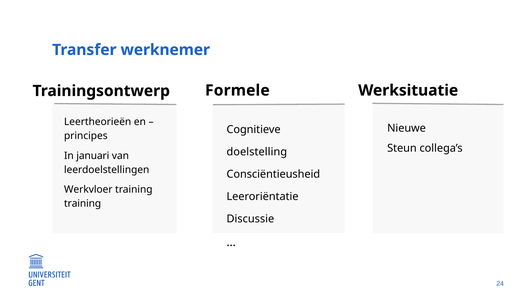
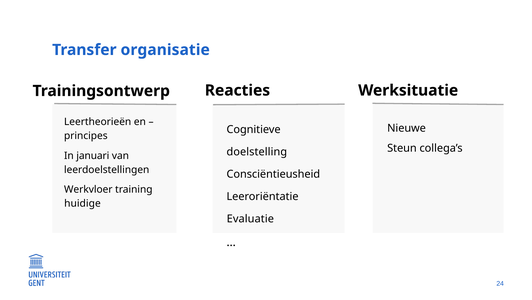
werknemer: werknemer -> organisatie
Formele: Formele -> Reacties
training at (83, 203): training -> huidige
Discussie: Discussie -> Evaluatie
